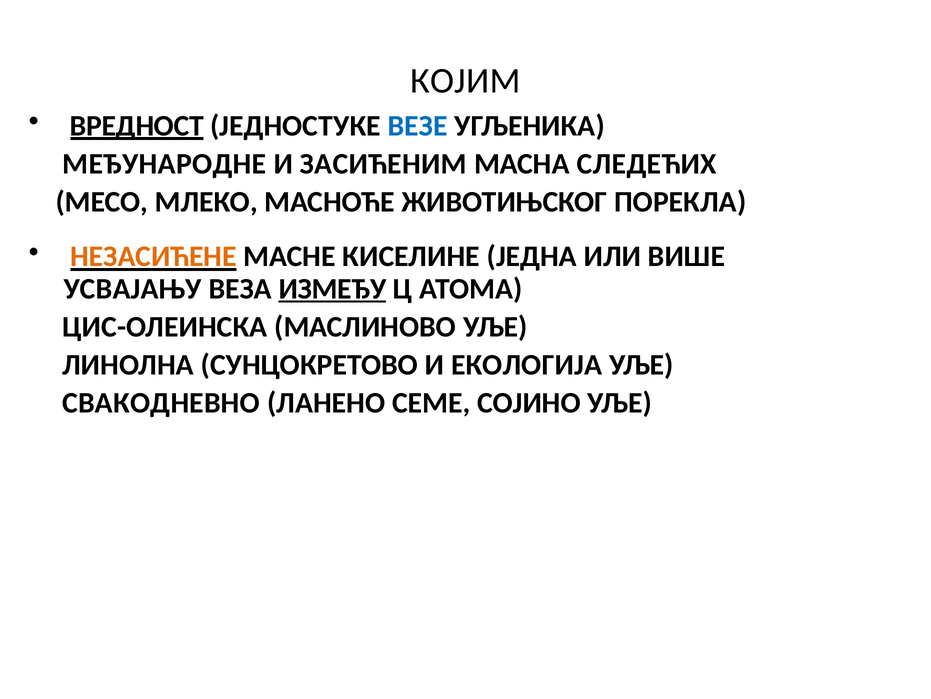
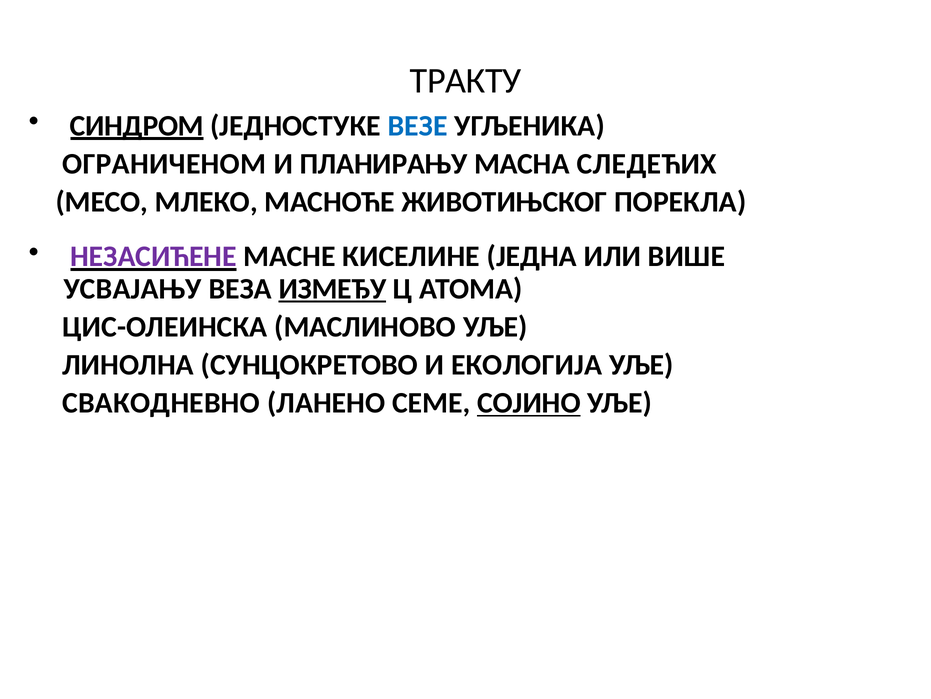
КОЈИМ: КОЈИМ -> ТРАКТУ
ВРЕДНОСТ: ВРЕДНОСТ -> СИНДРОМ
МЕЂУНАРОДНЕ: МЕЂУНАРОДНЕ -> ОГРАНИЧЕНОМ
ЗАСИЋЕНИМ: ЗАСИЋЕНИМ -> ПЛАНИРАЊУ
НЕЗАСИЋЕНЕ colour: orange -> purple
СОЈИНО underline: none -> present
